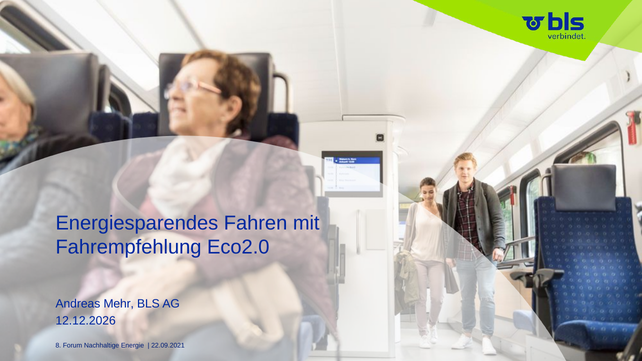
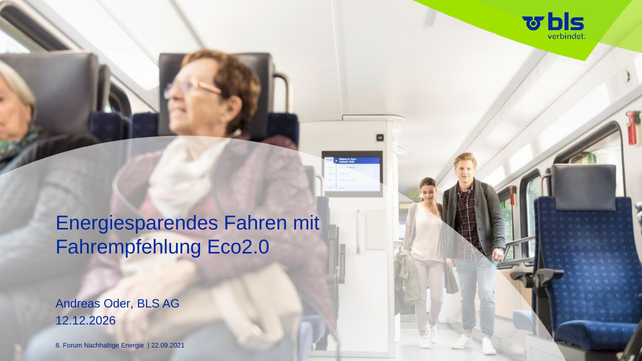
Mehr: Mehr -> Oder
